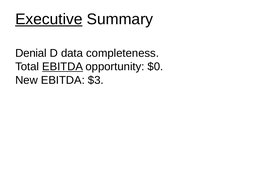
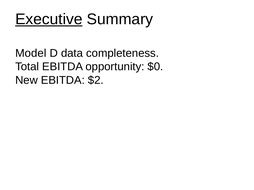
Denial: Denial -> Model
EBITDA at (63, 67) underline: present -> none
$3: $3 -> $2
